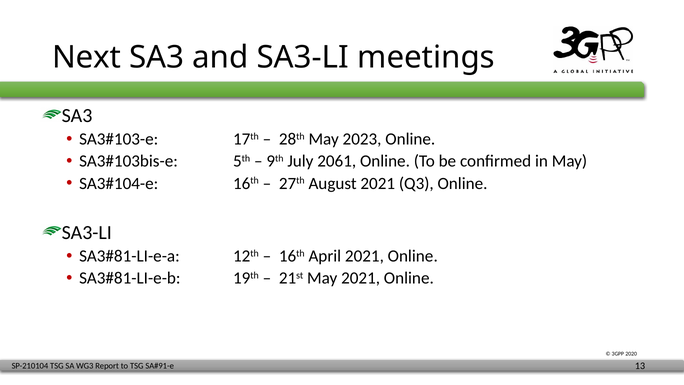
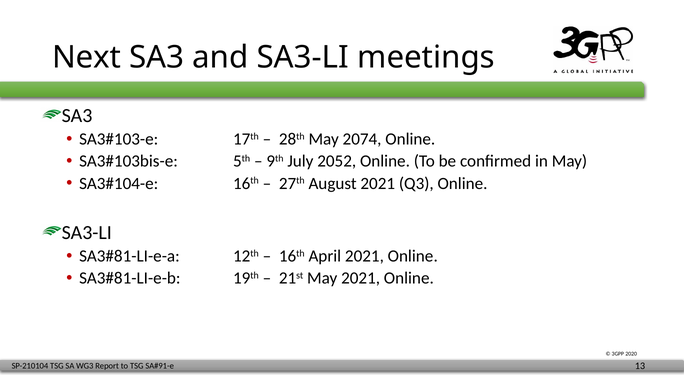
2023: 2023 -> 2074
2061: 2061 -> 2052
